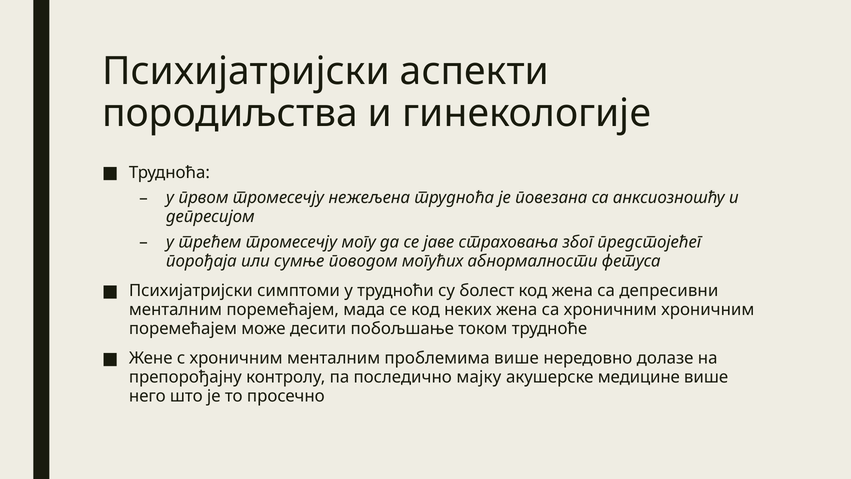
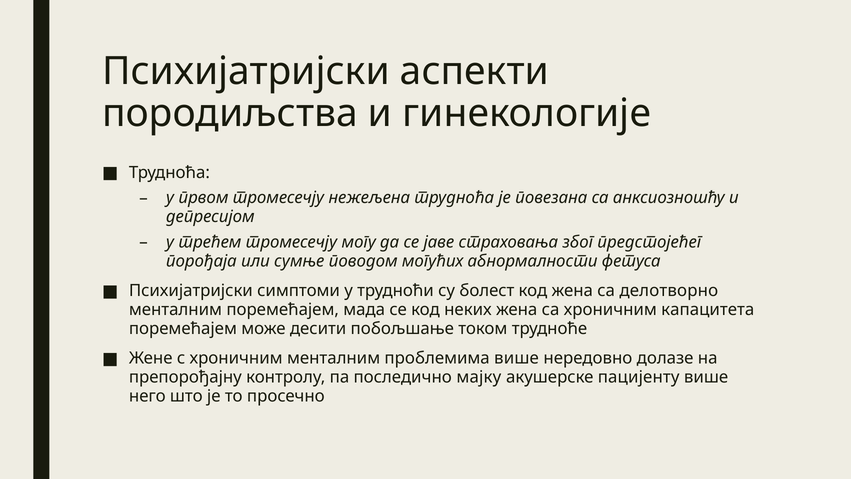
депресивни: депресивни -> делотворно
хроничним хроничним: хроничним -> капацитета
медицине: медицине -> пацијенту
